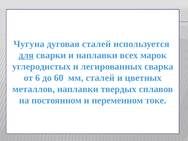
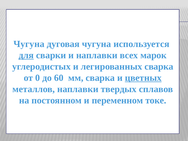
дуговая сталей: сталей -> чугуна
6: 6 -> 0
мм сталей: сталей -> сварка
цветных underline: none -> present
